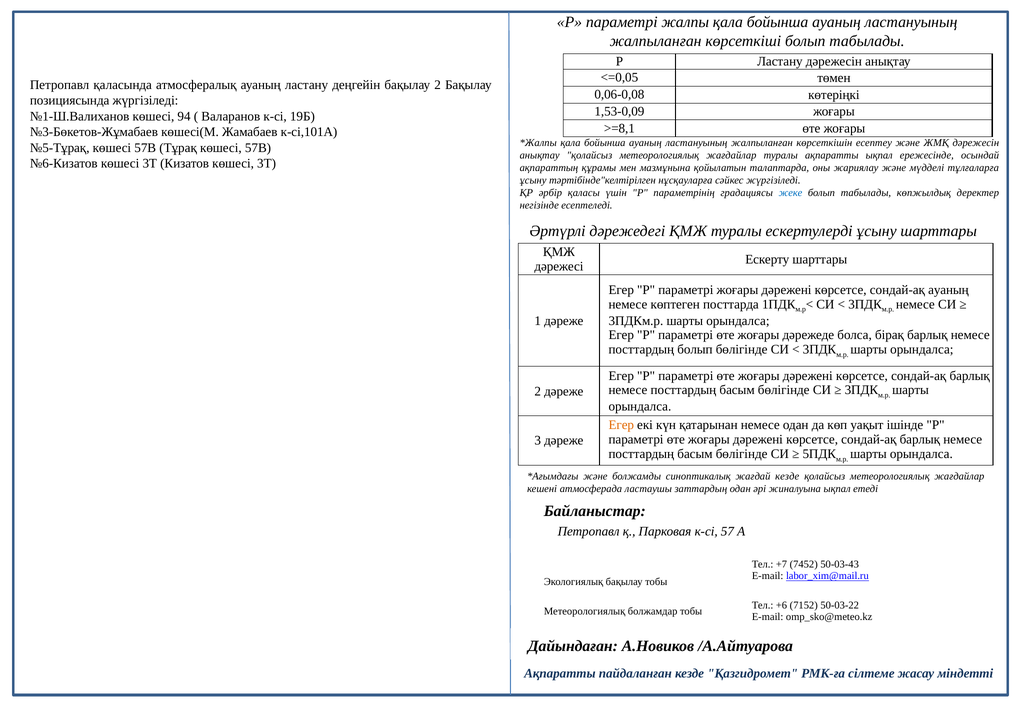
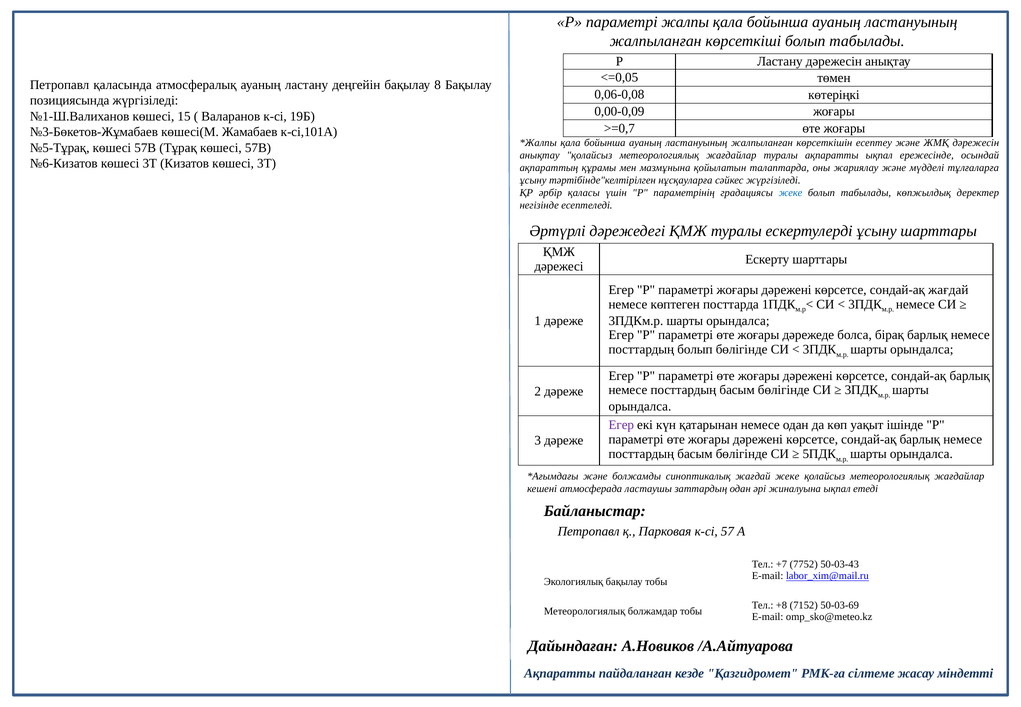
бақылау 2: 2 -> 8
1,53-0,09: 1,53-0,09 -> 0,00-0,09
94: 94 -> 15
>=8,1: >=8,1 -> >=0,7
сондай-ақ ауаның: ауаның -> жағдай
Егер at (621, 425) colour: orange -> purple
жағдай кезде: кезде -> жеке
7452: 7452 -> 7752
+6: +6 -> +8
50-03-22: 50-03-22 -> 50-03-69
